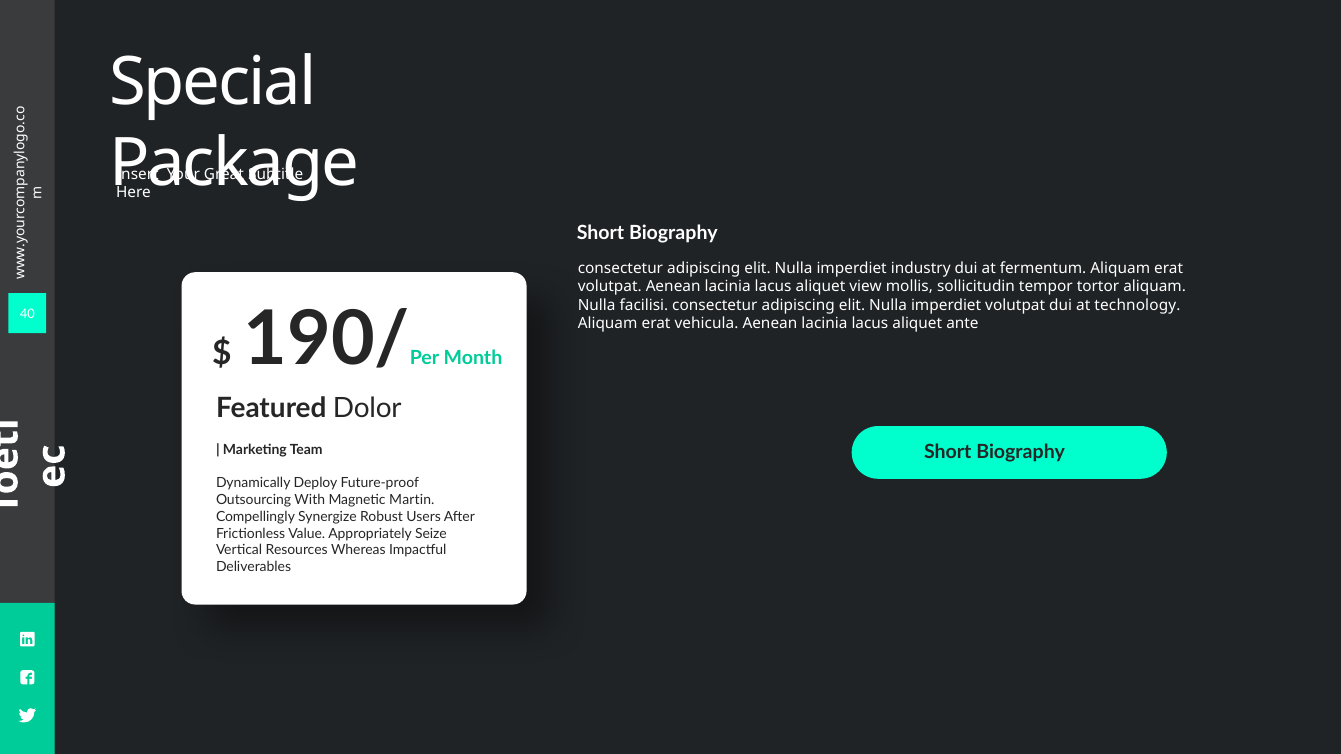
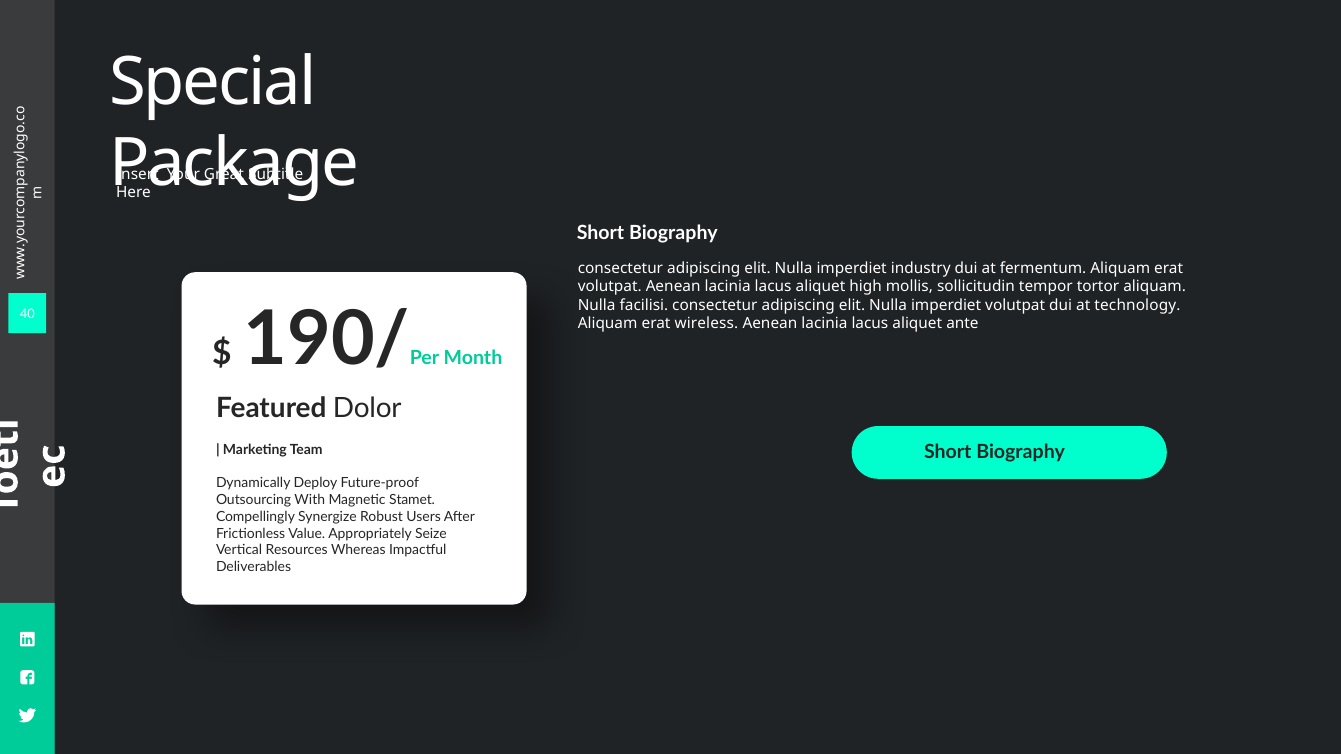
view: view -> high
vehicula: vehicula -> wireless
Martin: Martin -> Stamet
